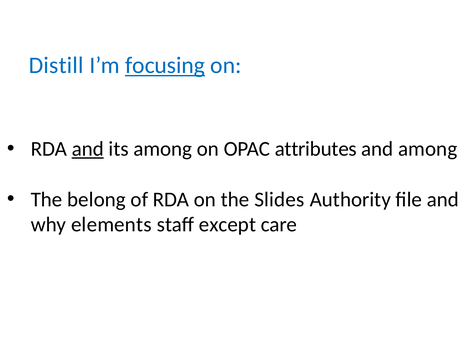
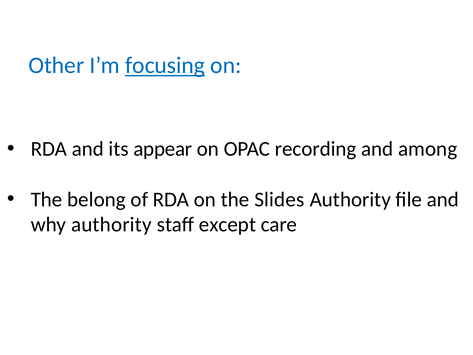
Distill: Distill -> Other
and at (88, 149) underline: present -> none
its among: among -> appear
attributes: attributes -> recording
why elements: elements -> authority
